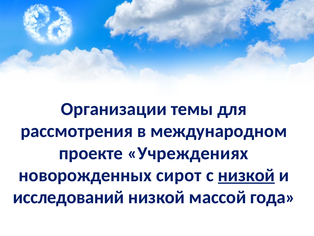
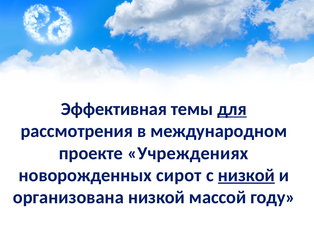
Организации: Организации -> Эффективная
для underline: none -> present
исследований: исследований -> организована
года: года -> году
